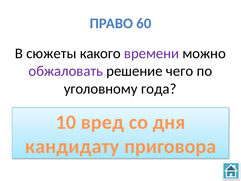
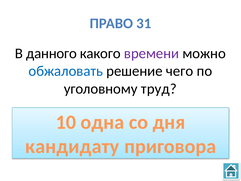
60: 60 -> 31
сюжеты: сюжеты -> данного
обжаловать colour: purple -> blue
года: года -> труд
вред: вред -> одна
